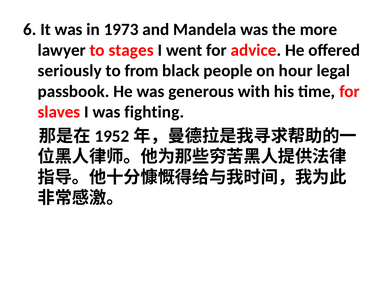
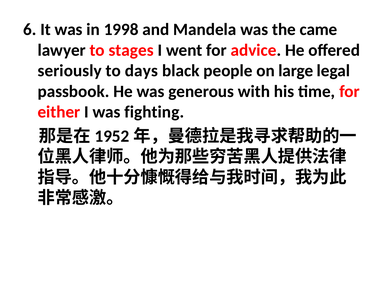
1973: 1973 -> 1998
more: more -> came
from: from -> days
hour: hour -> large
slaves: slaves -> either
